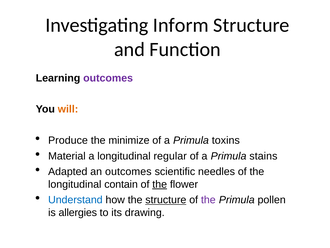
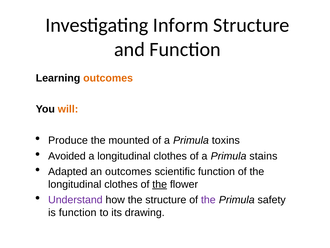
outcomes at (108, 78) colour: purple -> orange
minimize: minimize -> mounted
Material: Material -> Avoided
a longitudinal regular: regular -> clothes
scientific needles: needles -> function
contain at (121, 184): contain -> clothes
Understand colour: blue -> purple
structure at (166, 200) underline: present -> none
pollen: pollen -> safety
is allergies: allergies -> function
